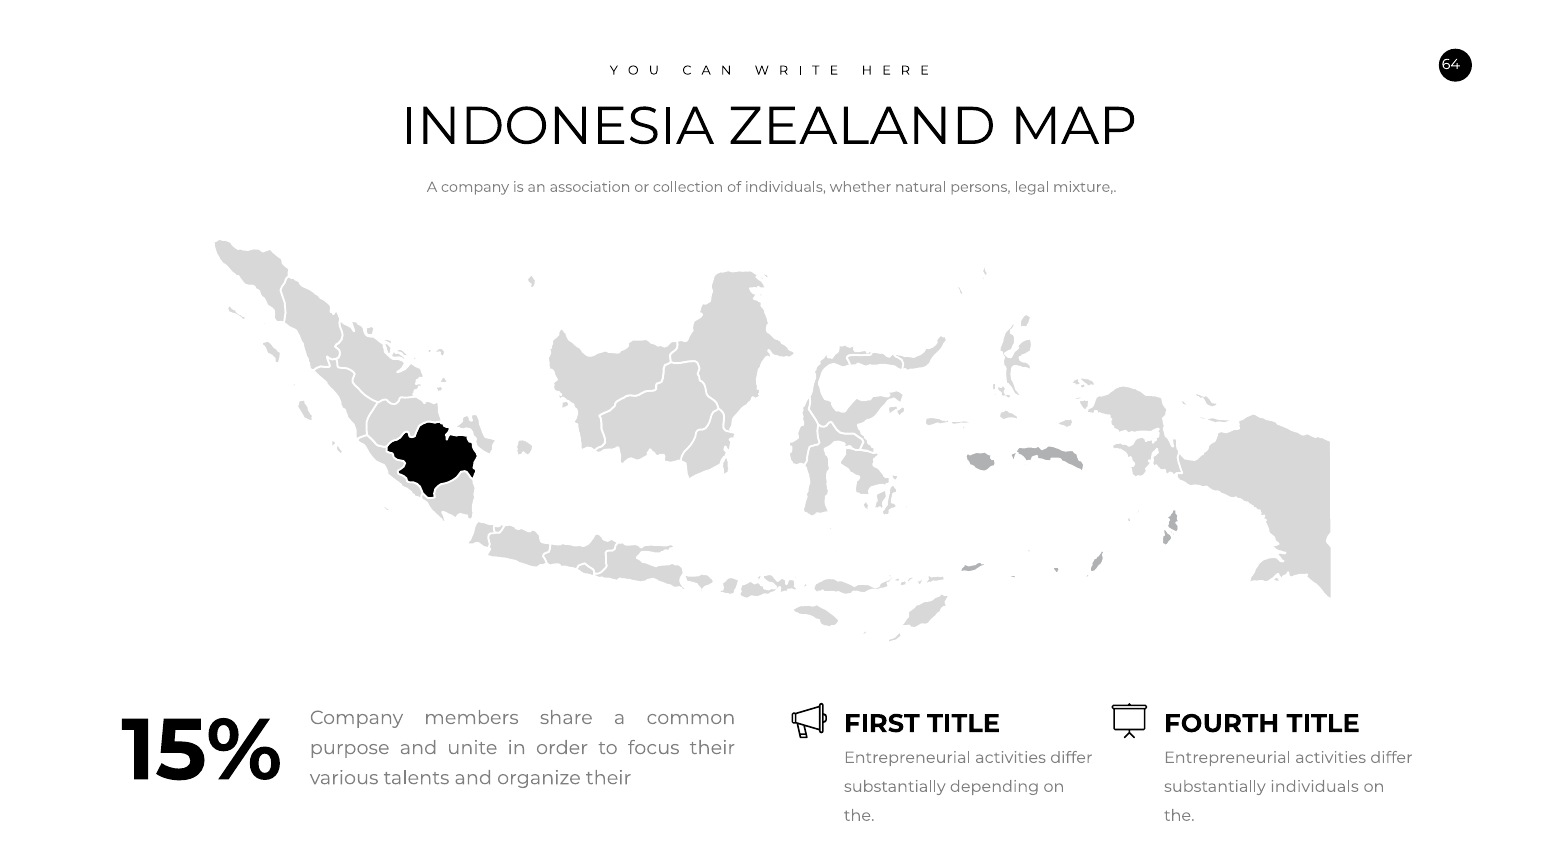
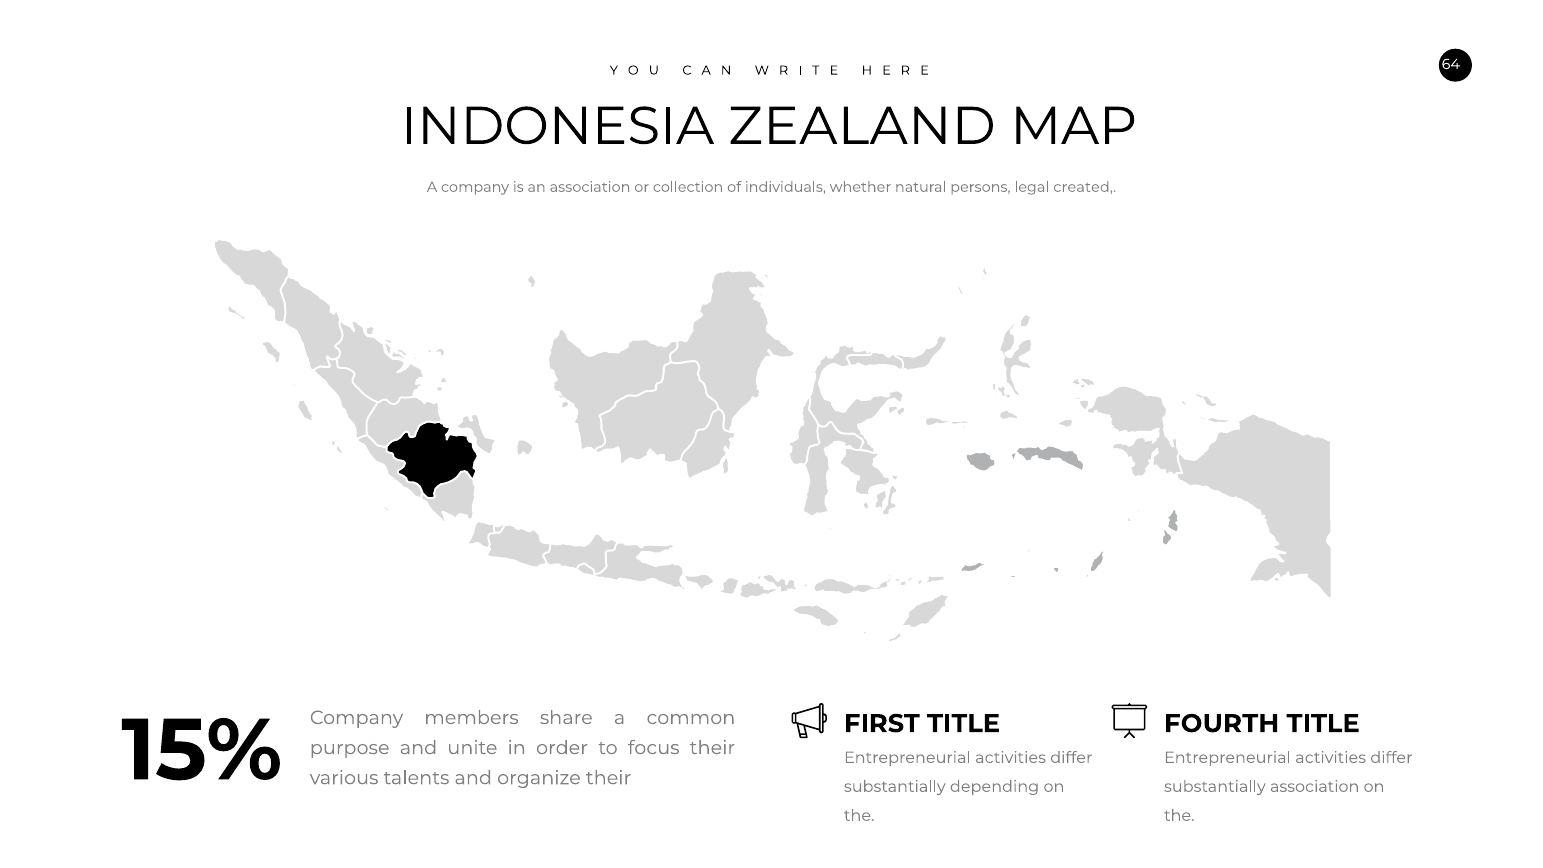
mixture: mixture -> created
substantially individuals: individuals -> association
